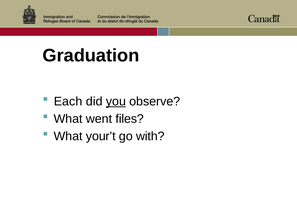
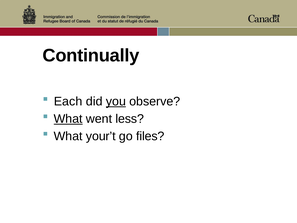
Graduation: Graduation -> Continually
What at (68, 119) underline: none -> present
files: files -> less
with: with -> files
